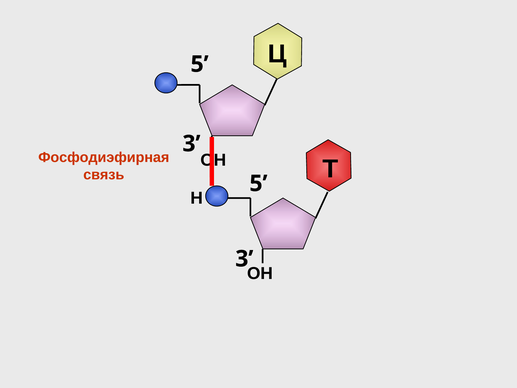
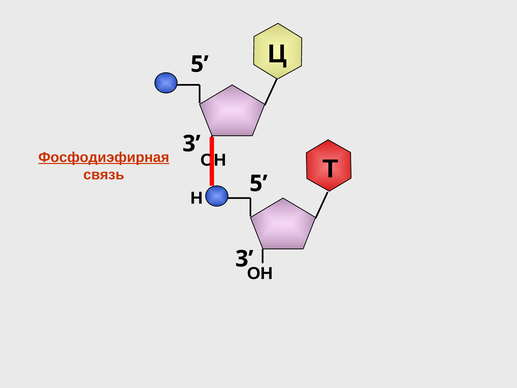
Фосфодиэфирная underline: none -> present
